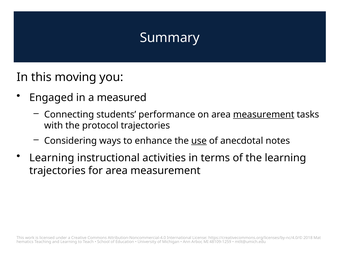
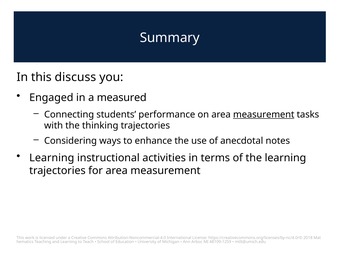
moving: moving -> discuss
protocol: protocol -> thinking
use underline: present -> none
